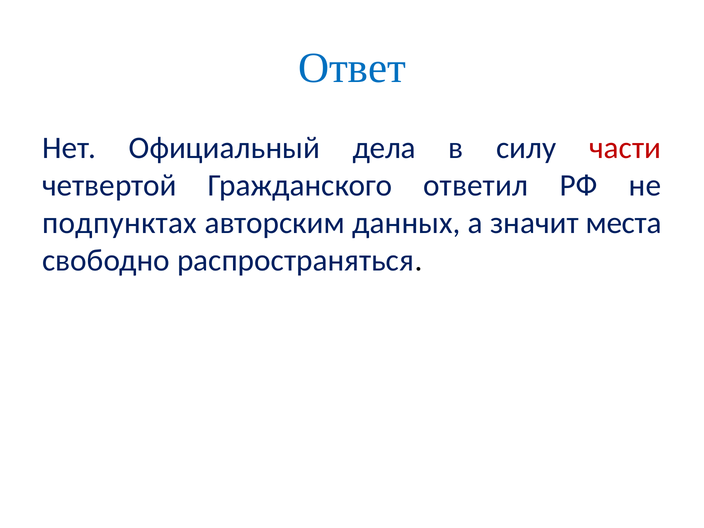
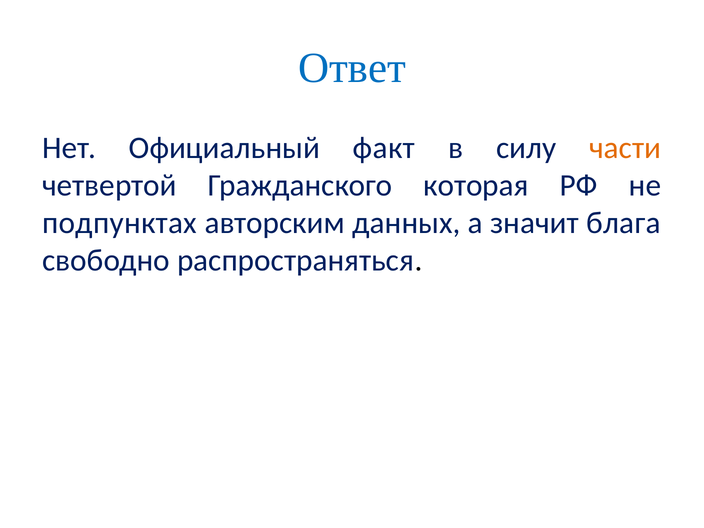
дела: дела -> факт
части colour: red -> orange
ответил: ответил -> которая
места: места -> блага
